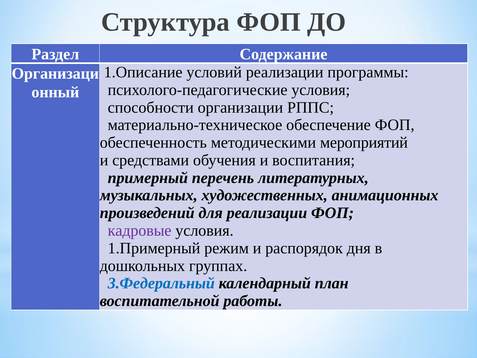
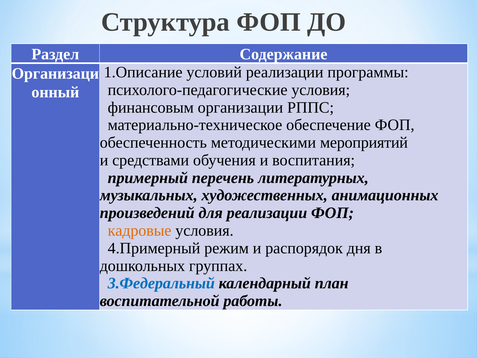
способности: способности -> финансовым
кадровые colour: purple -> orange
1.Примерный: 1.Примерный -> 4.Примерный
